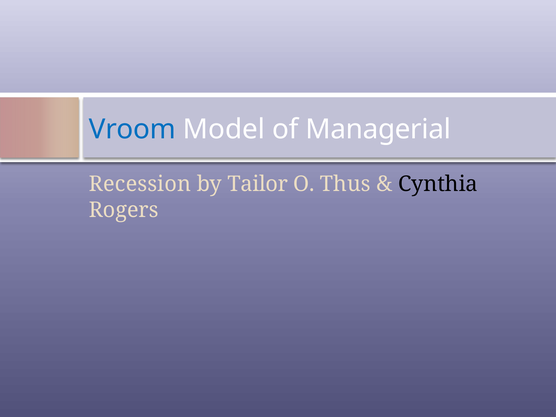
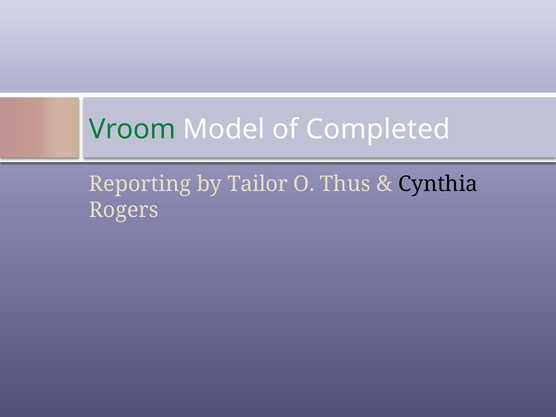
Vroom colour: blue -> green
Managerial: Managerial -> Completed
Recession: Recession -> Reporting
